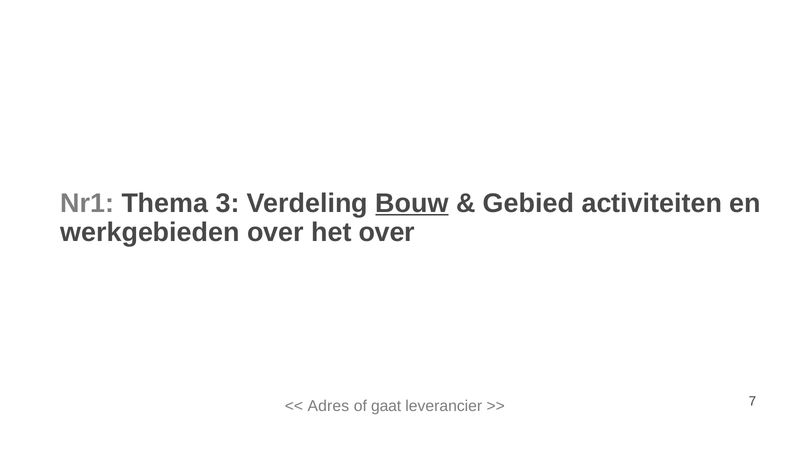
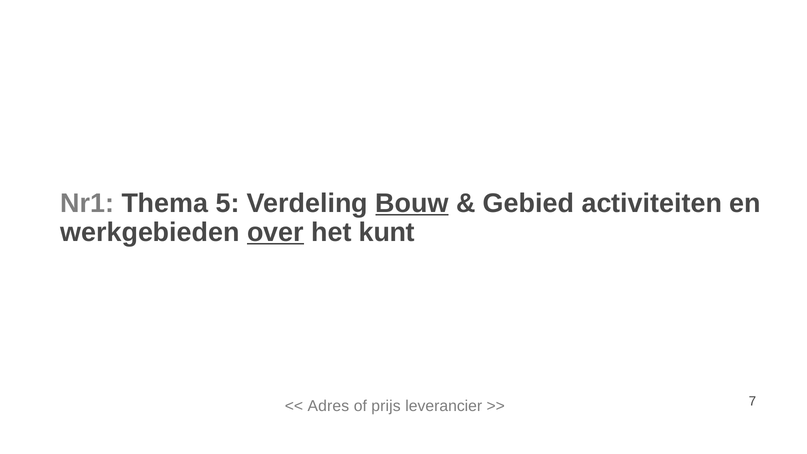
3: 3 -> 5
over at (275, 232) underline: none -> present
het over: over -> kunt
gaat: gaat -> prijs
